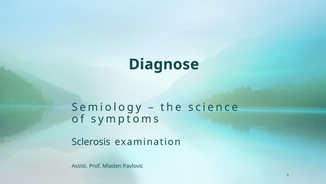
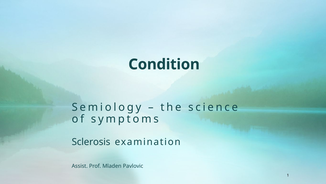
Diagnose: Diagnose -> Condition
